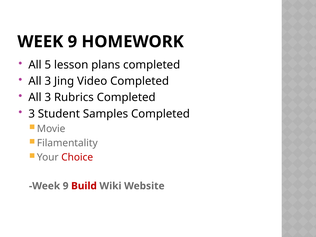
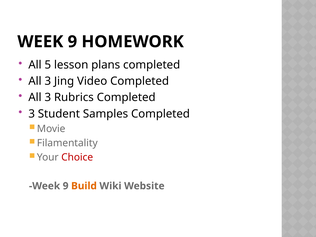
Build colour: red -> orange
